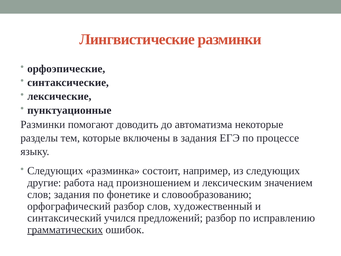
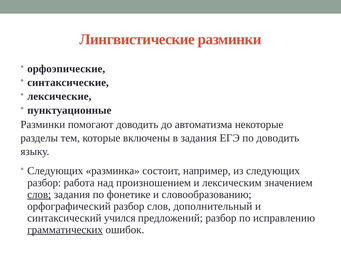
по процессе: процессе -> доводить
другие at (44, 182): другие -> разбор
слов at (39, 194) underline: none -> present
художественный: художественный -> дополнительный
